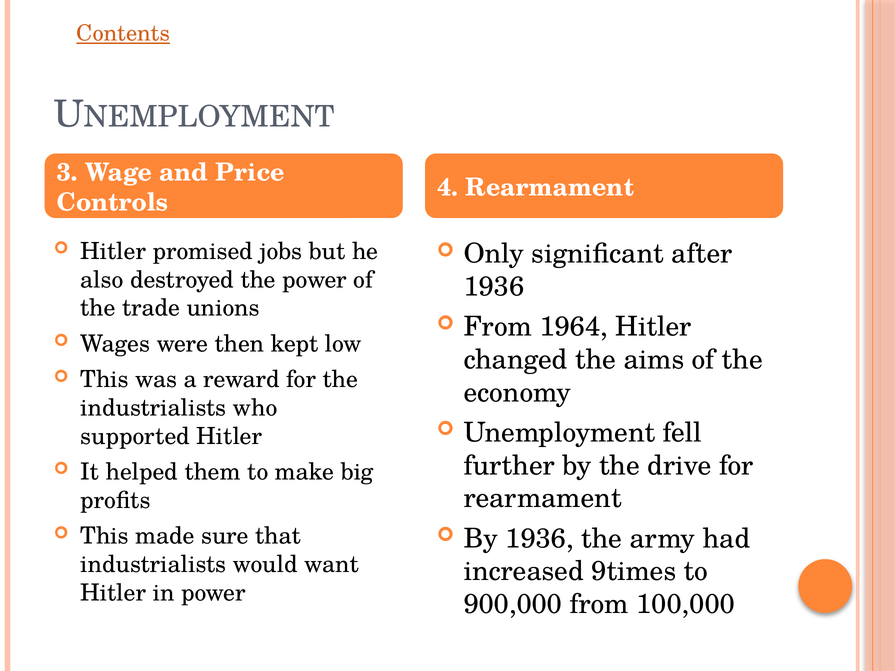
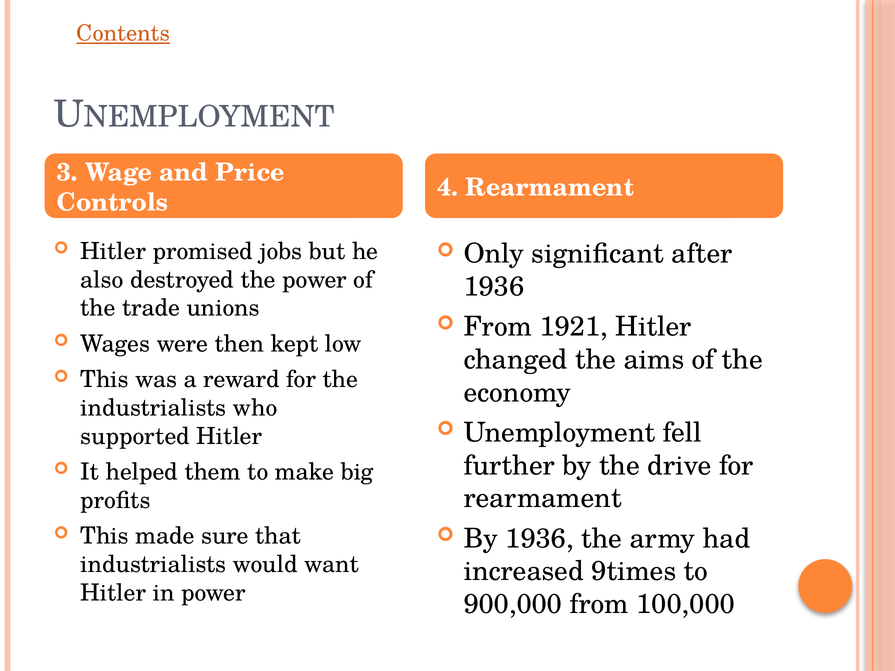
1964: 1964 -> 1921
